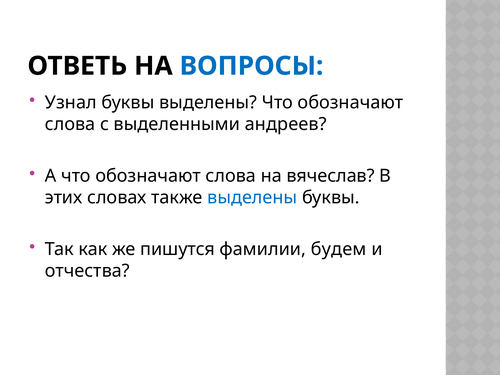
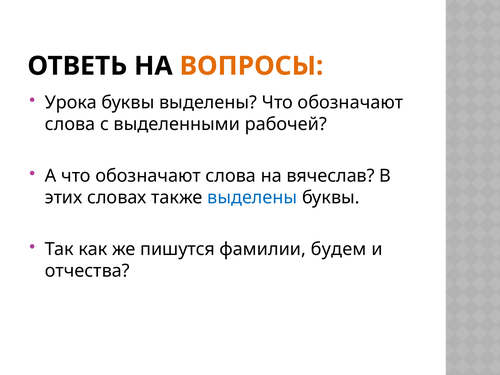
ВОПРОСЫ colour: blue -> orange
Узнал: Узнал -> Урока
андреев: андреев -> рабочей
